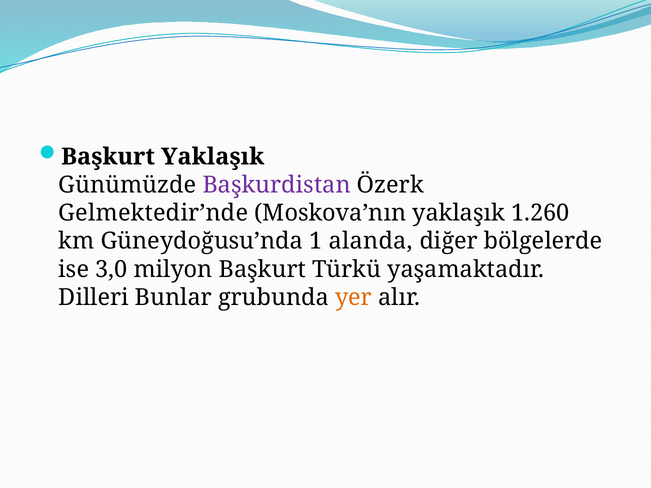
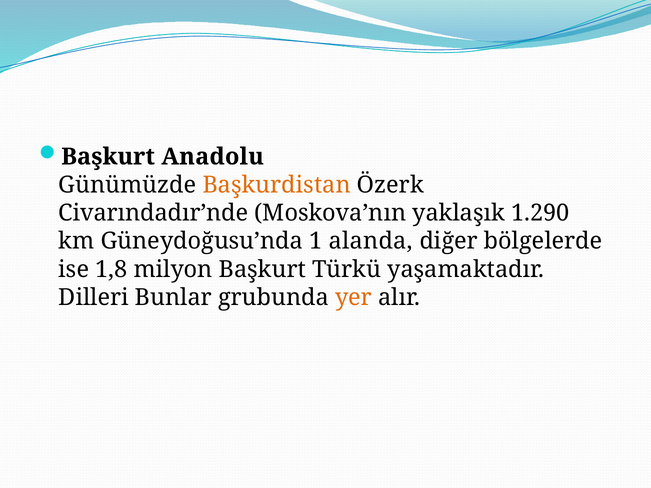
Başkurt Yaklaşık: Yaklaşık -> Anadolu
Başkurdistan colour: purple -> orange
Gelmektedir’nde: Gelmektedir’nde -> Civarındadır’nde
1.260: 1.260 -> 1.290
3,0: 3,0 -> 1,8
